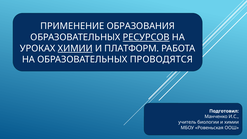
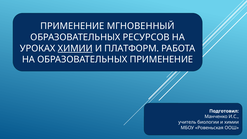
ОБРАЗОВАНИЯ: ОБРАЗОВАНИЯ -> МГНОВЕННЫЙ
РЕСУРСОВ underline: present -> none
ОБРАЗОВАТЕЛЬНЫХ ПРОВОДЯТСЯ: ПРОВОДЯТСЯ -> ПРИМЕНЕНИЕ
